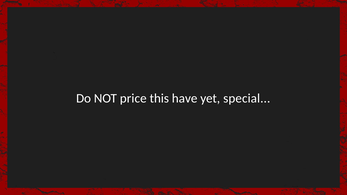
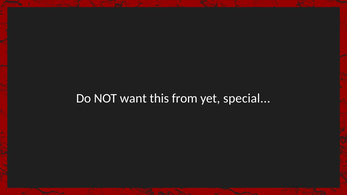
price: price -> want
have: have -> from
